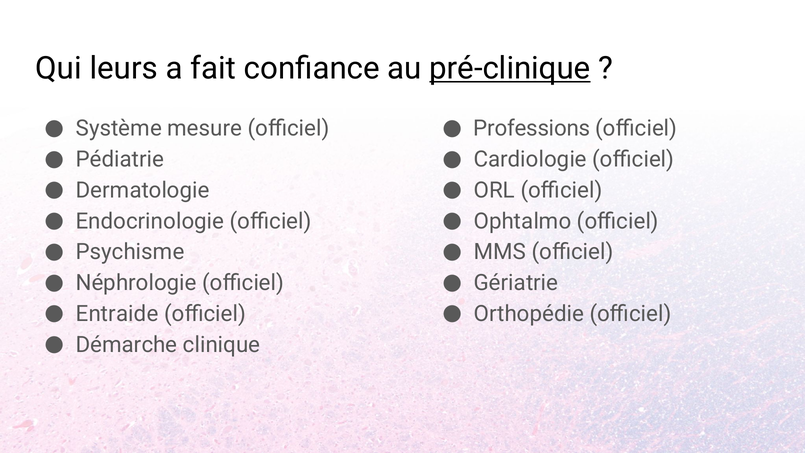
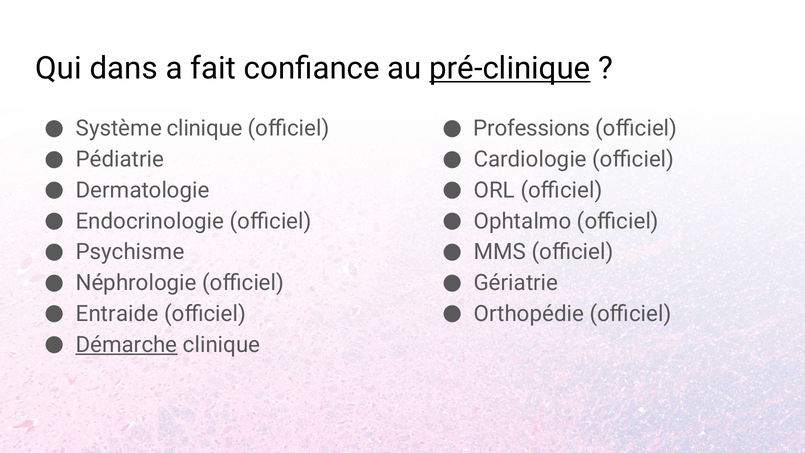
leurs: leurs -> dans
Système mesure: mesure -> clinique
Démarche underline: none -> present
